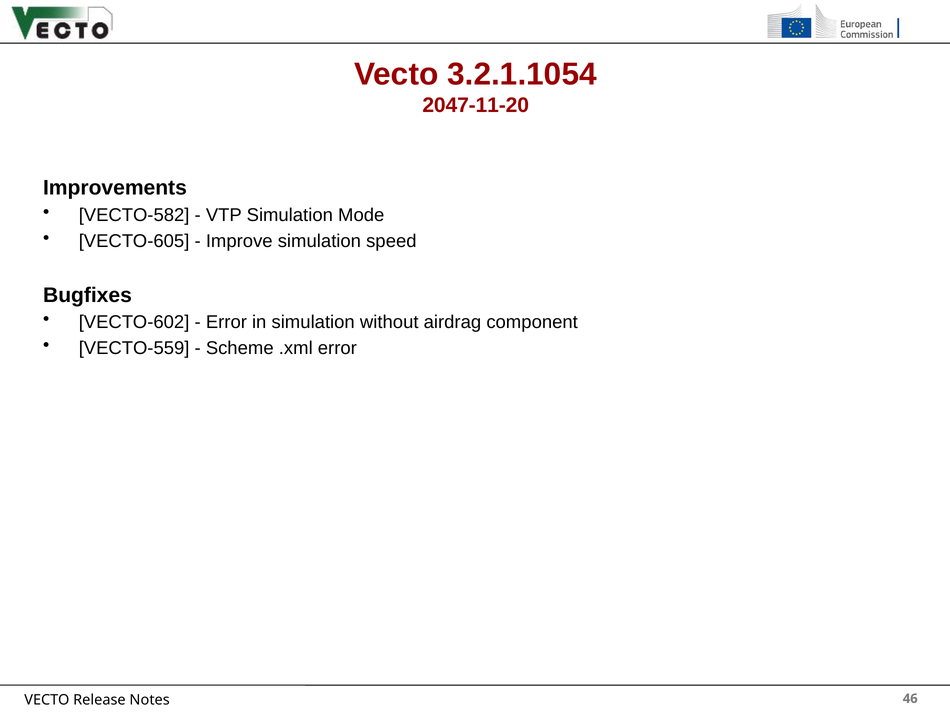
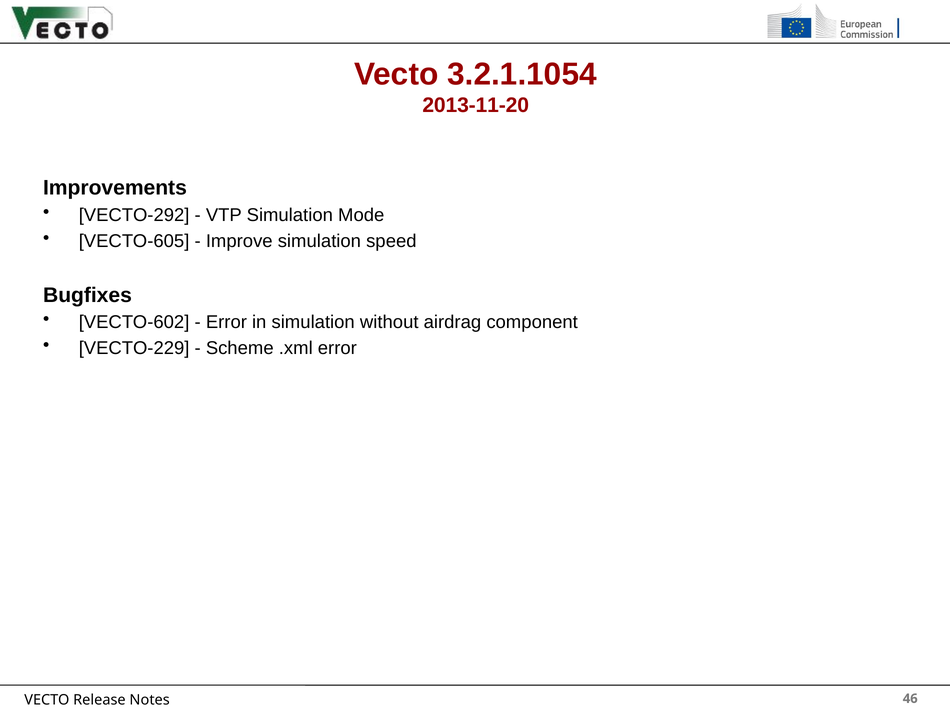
2047-11-20: 2047-11-20 -> 2013-11-20
VECTO-582: VECTO-582 -> VECTO-292
VECTO-559: VECTO-559 -> VECTO-229
